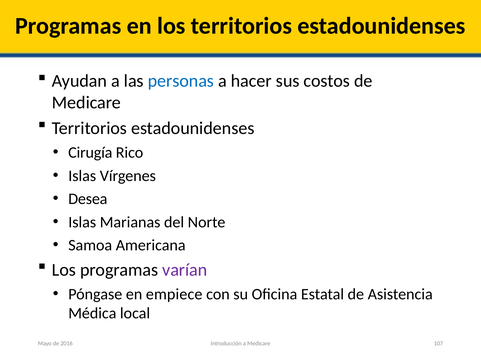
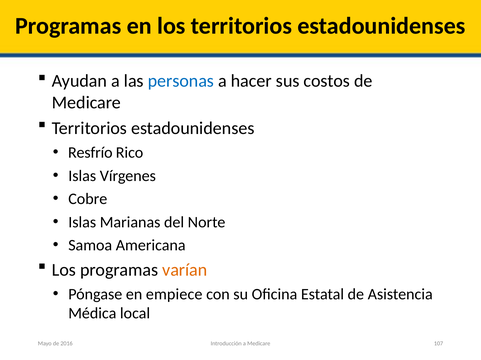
Cirugía: Cirugía -> Resfrío
Desea: Desea -> Cobre
varían colour: purple -> orange
